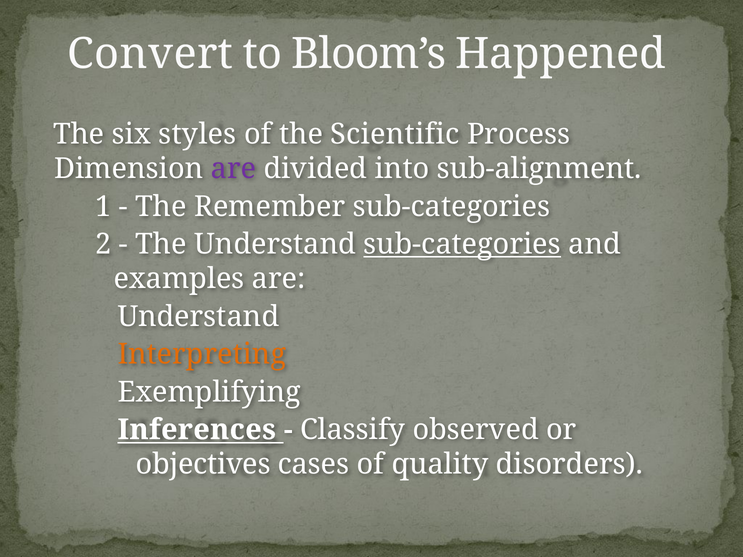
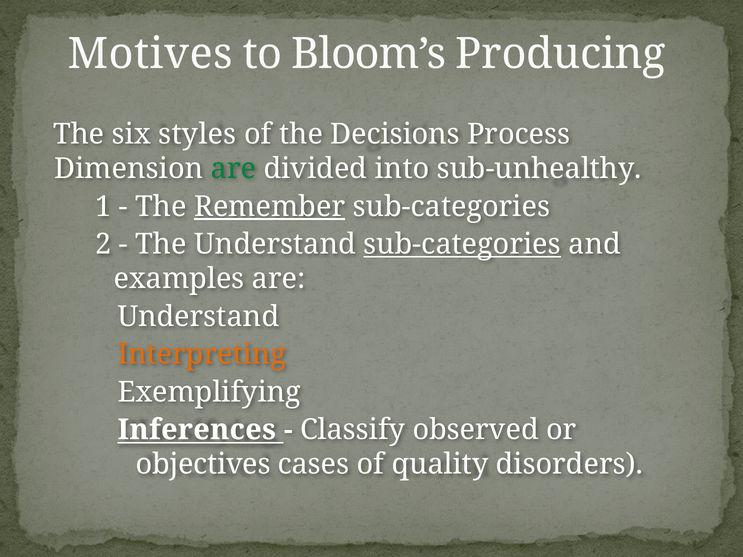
Convert: Convert -> Motives
Happened: Happened -> Producing
Scientific: Scientific -> Decisions
are at (233, 169) colour: purple -> green
sub-alignment: sub-alignment -> sub-unhealthy
Remember underline: none -> present
